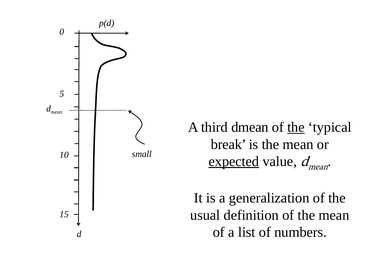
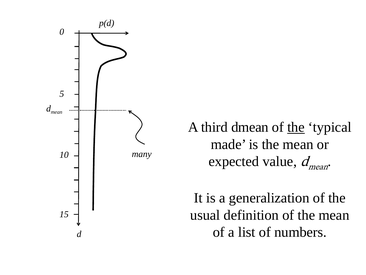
break: break -> made
small: small -> many
expected underline: present -> none
